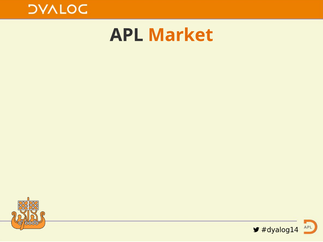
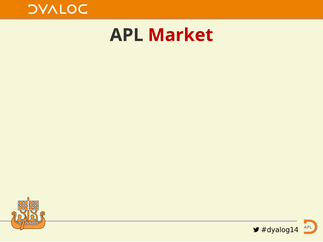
Market colour: orange -> red
